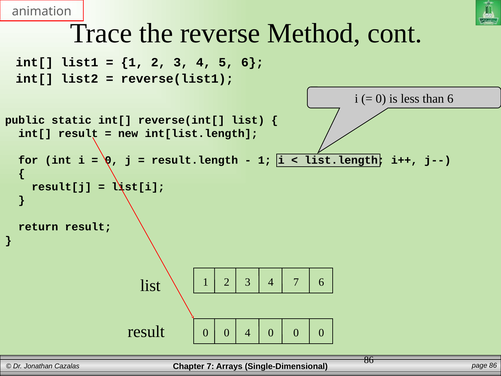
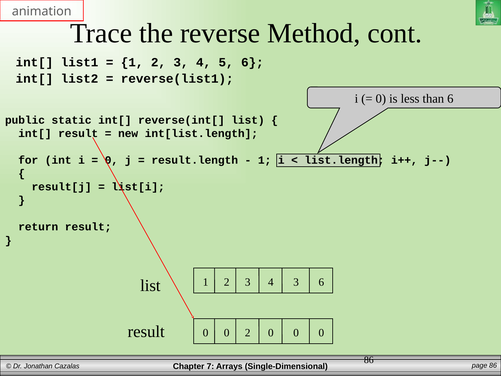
4 7: 7 -> 3
0 4: 4 -> 2
